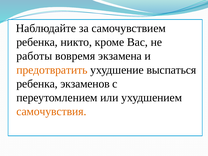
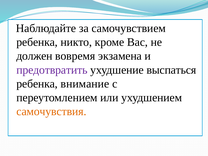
работы: работы -> должен
предотвратить colour: orange -> purple
экзаменов: экзаменов -> внимание
